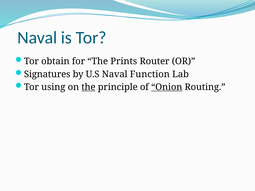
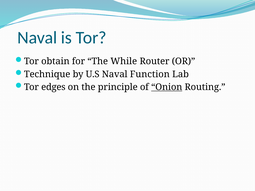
Prints: Prints -> While
Signatures: Signatures -> Technique
using: using -> edges
the at (88, 87) underline: present -> none
